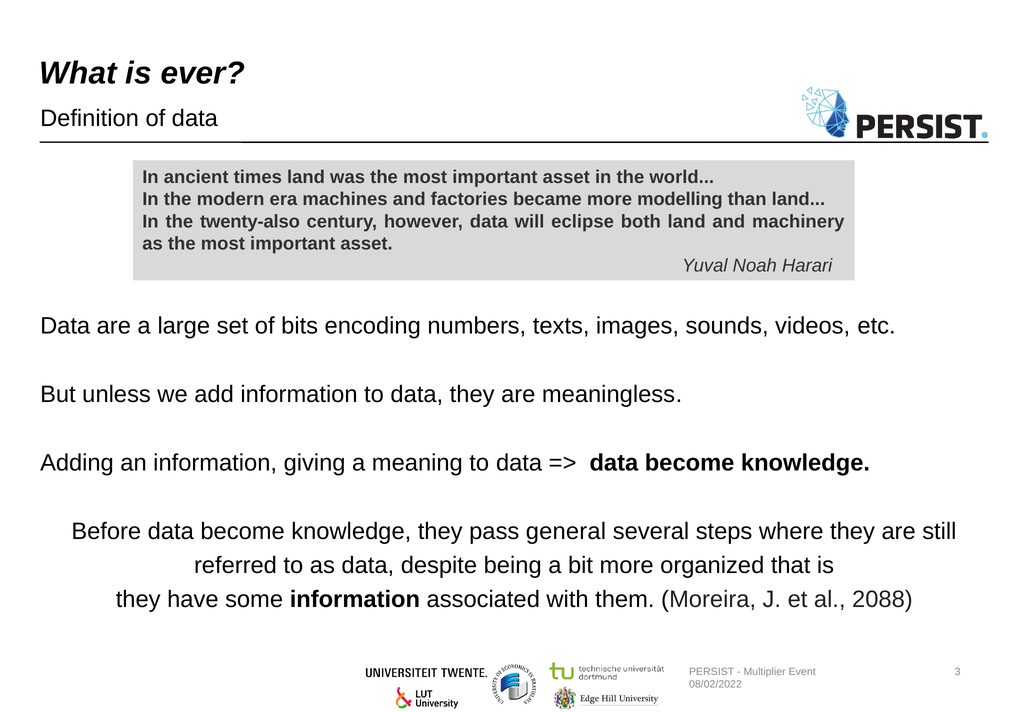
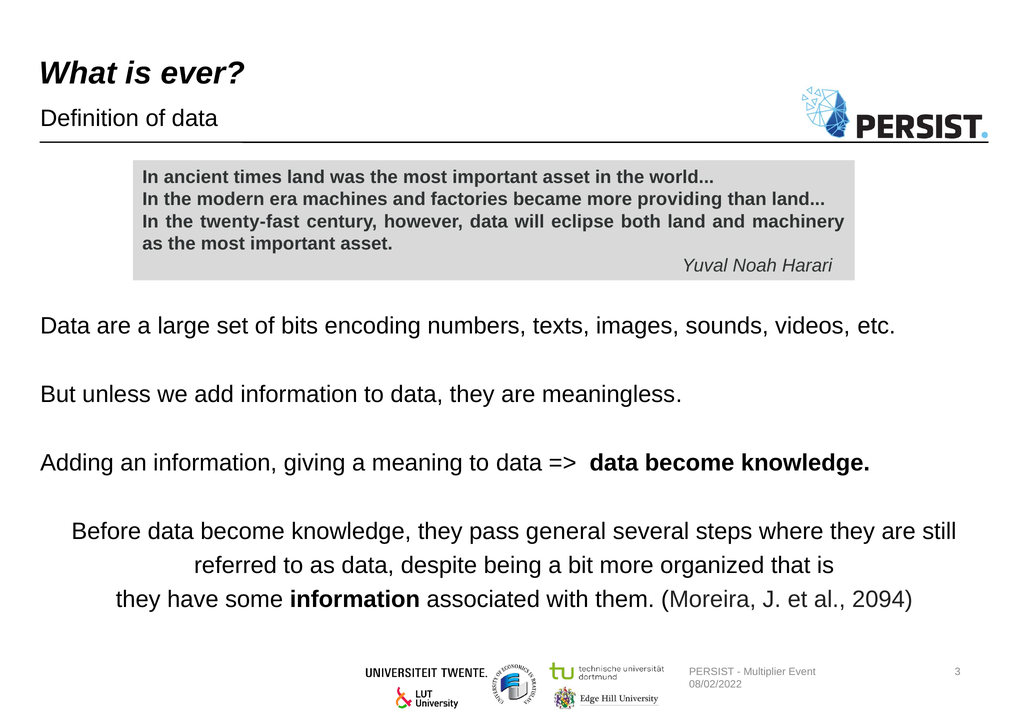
modelling: modelling -> providing
twenty-also: twenty-also -> twenty-fast
2088: 2088 -> 2094
